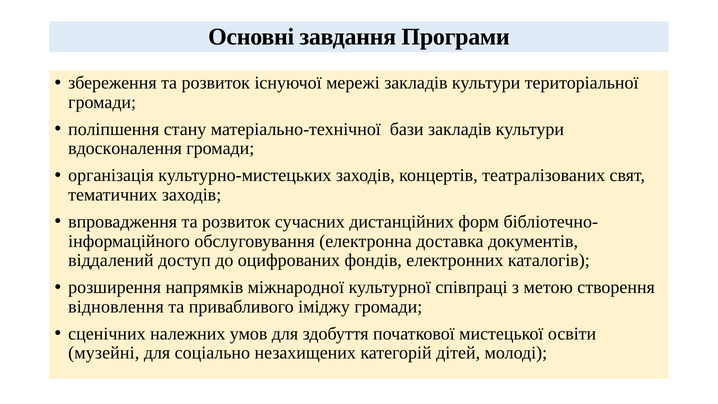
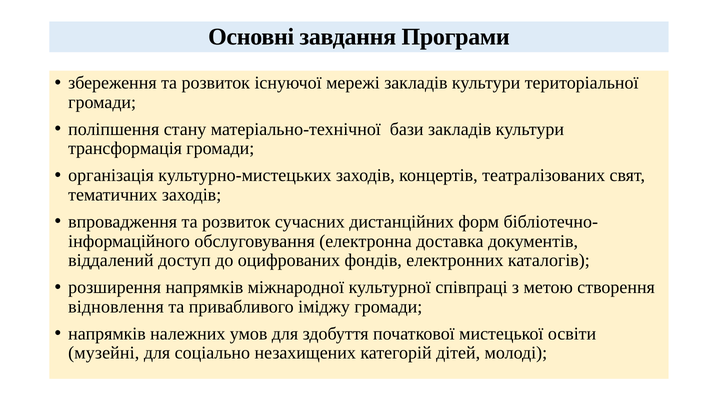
вдосконалення: вдосконалення -> трансформація
сценічних at (107, 333): сценічних -> напрямків
